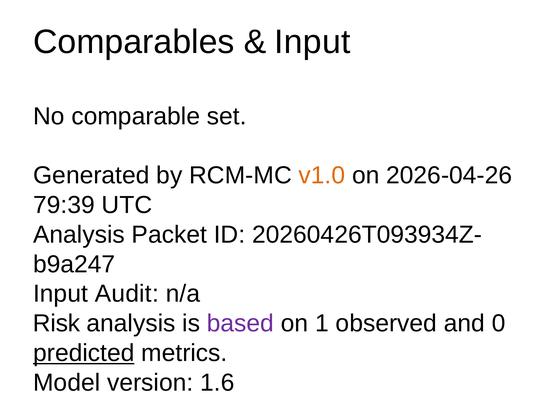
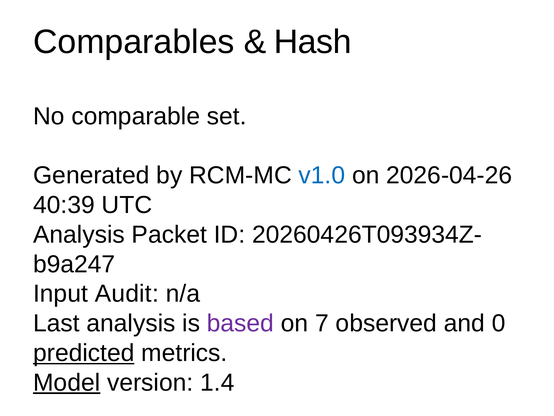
Input at (312, 42): Input -> Hash
v1.0 colour: orange -> blue
79:39: 79:39 -> 40:39
Risk: Risk -> Last
1: 1 -> 7
Model underline: none -> present
1.6: 1.6 -> 1.4
